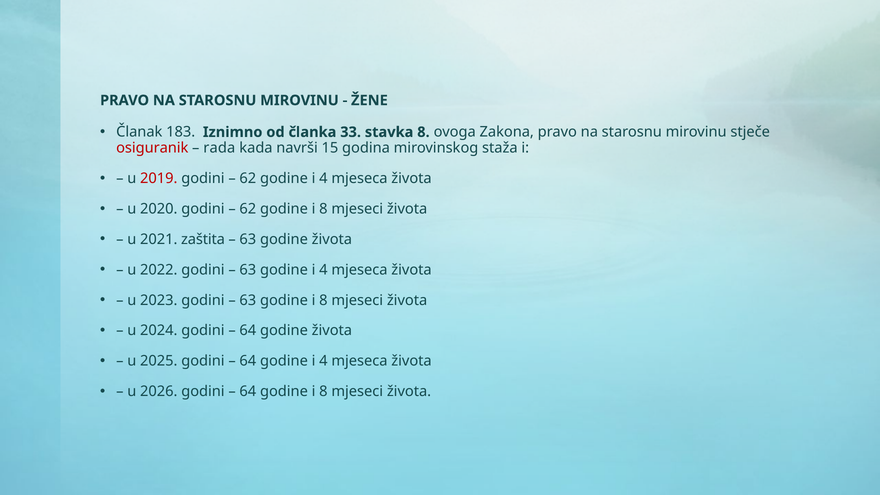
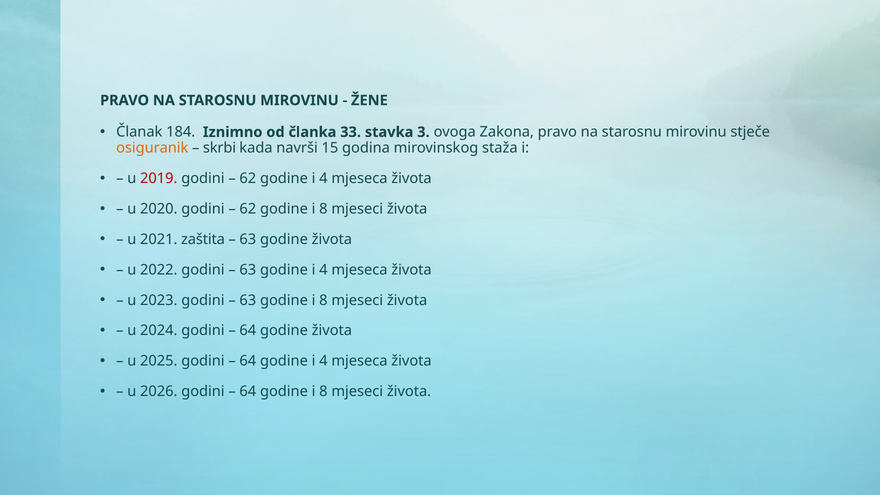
183: 183 -> 184
stavka 8: 8 -> 3
osiguranik colour: red -> orange
rada: rada -> skrbi
